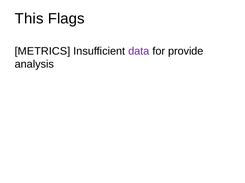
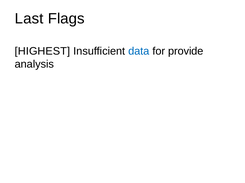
This: This -> Last
METRICS: METRICS -> HIGHEST
data colour: purple -> blue
